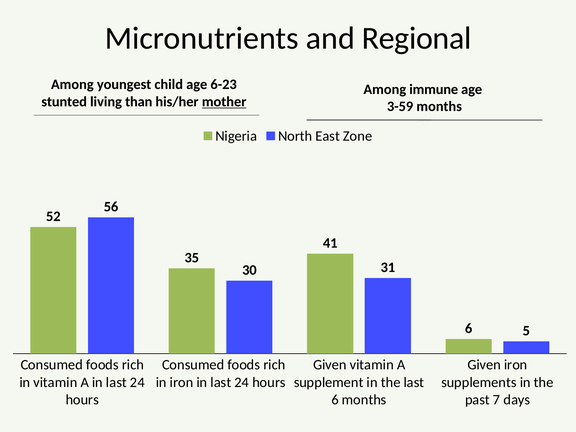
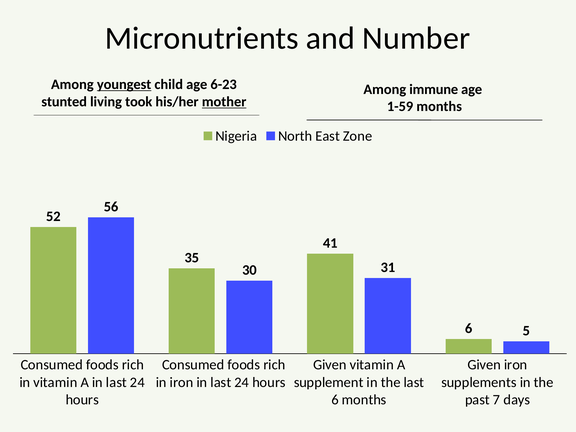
Regional: Regional -> Number
youngest underline: none -> present
than: than -> took
3-59: 3-59 -> 1-59
